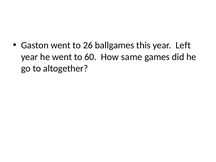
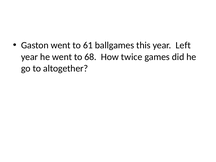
26: 26 -> 61
60: 60 -> 68
same: same -> twice
